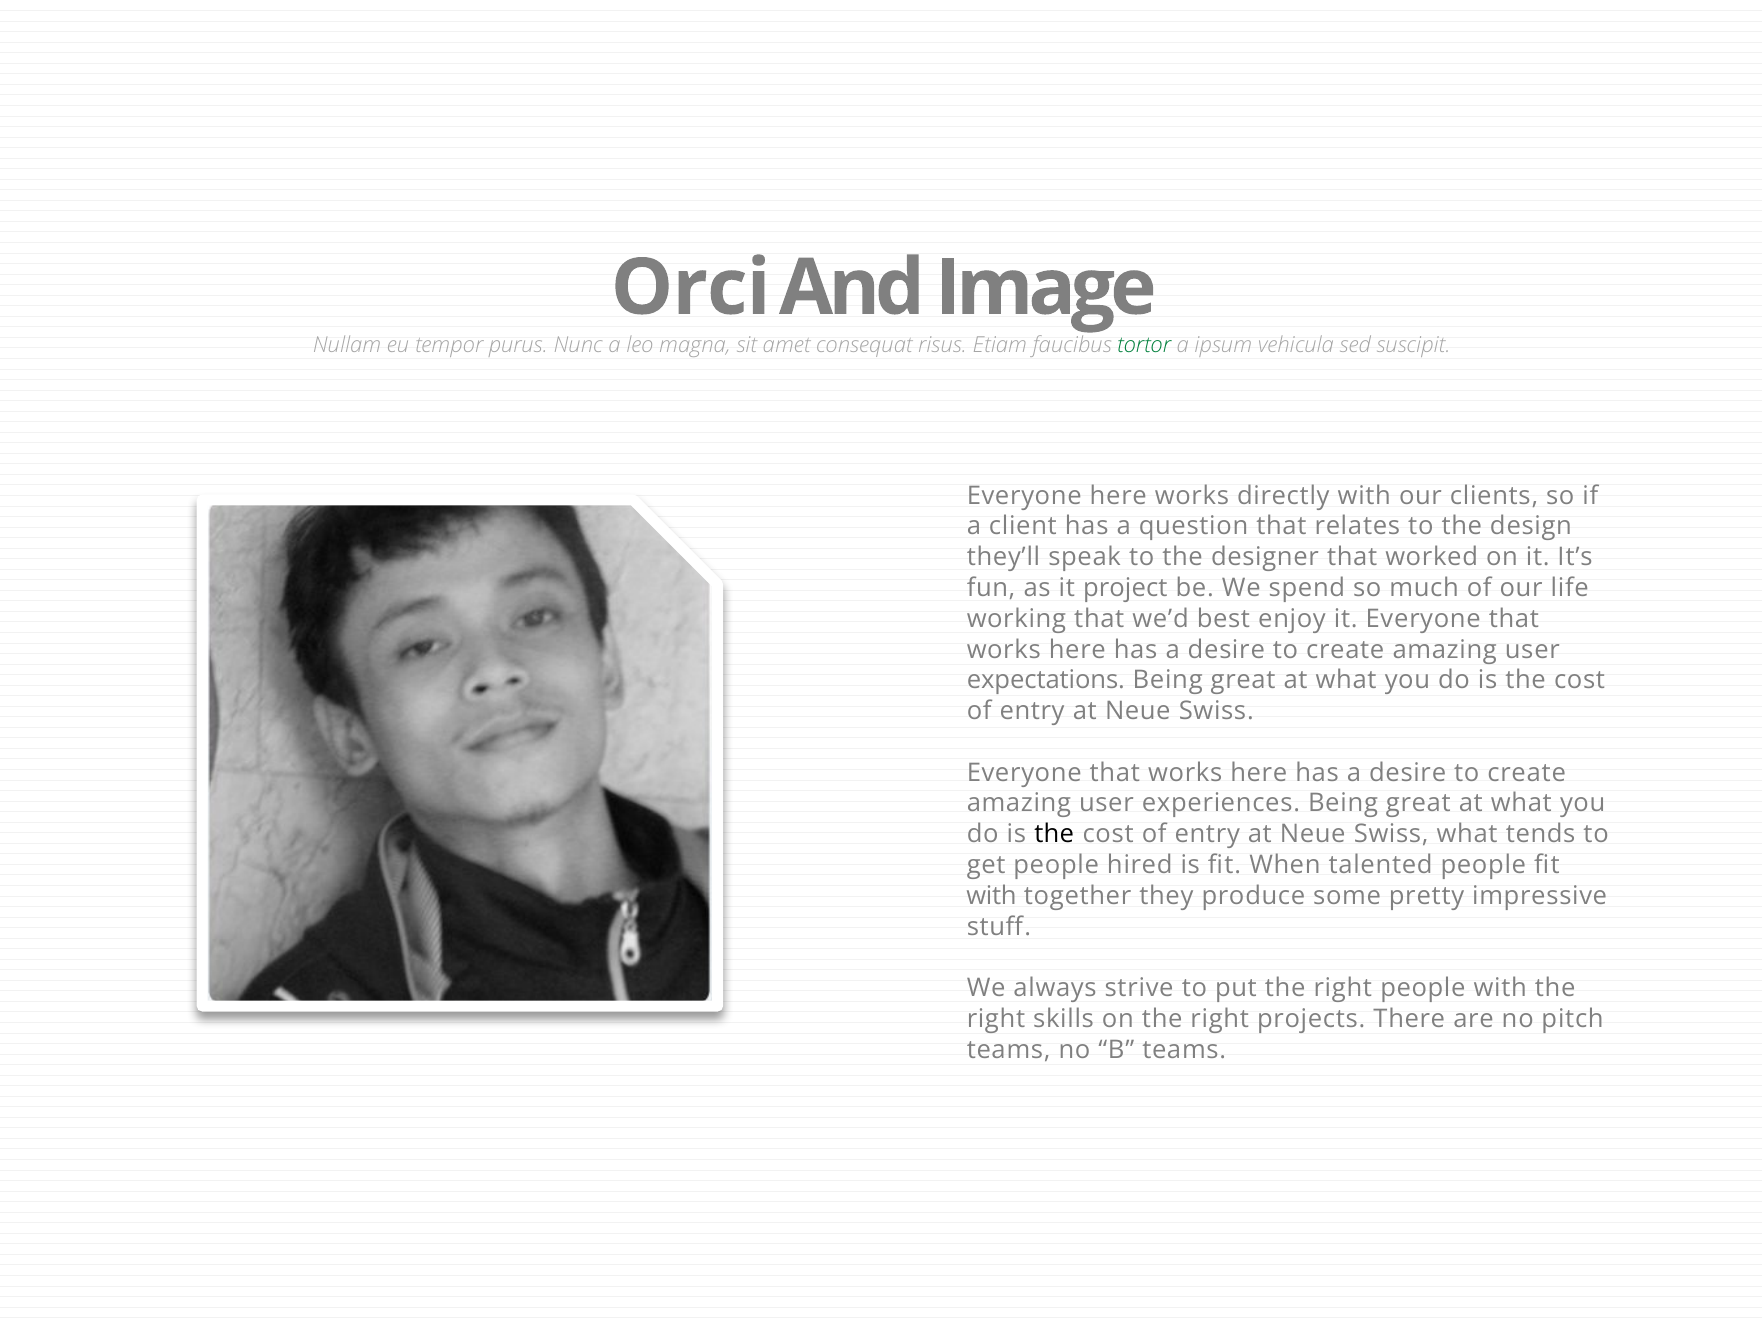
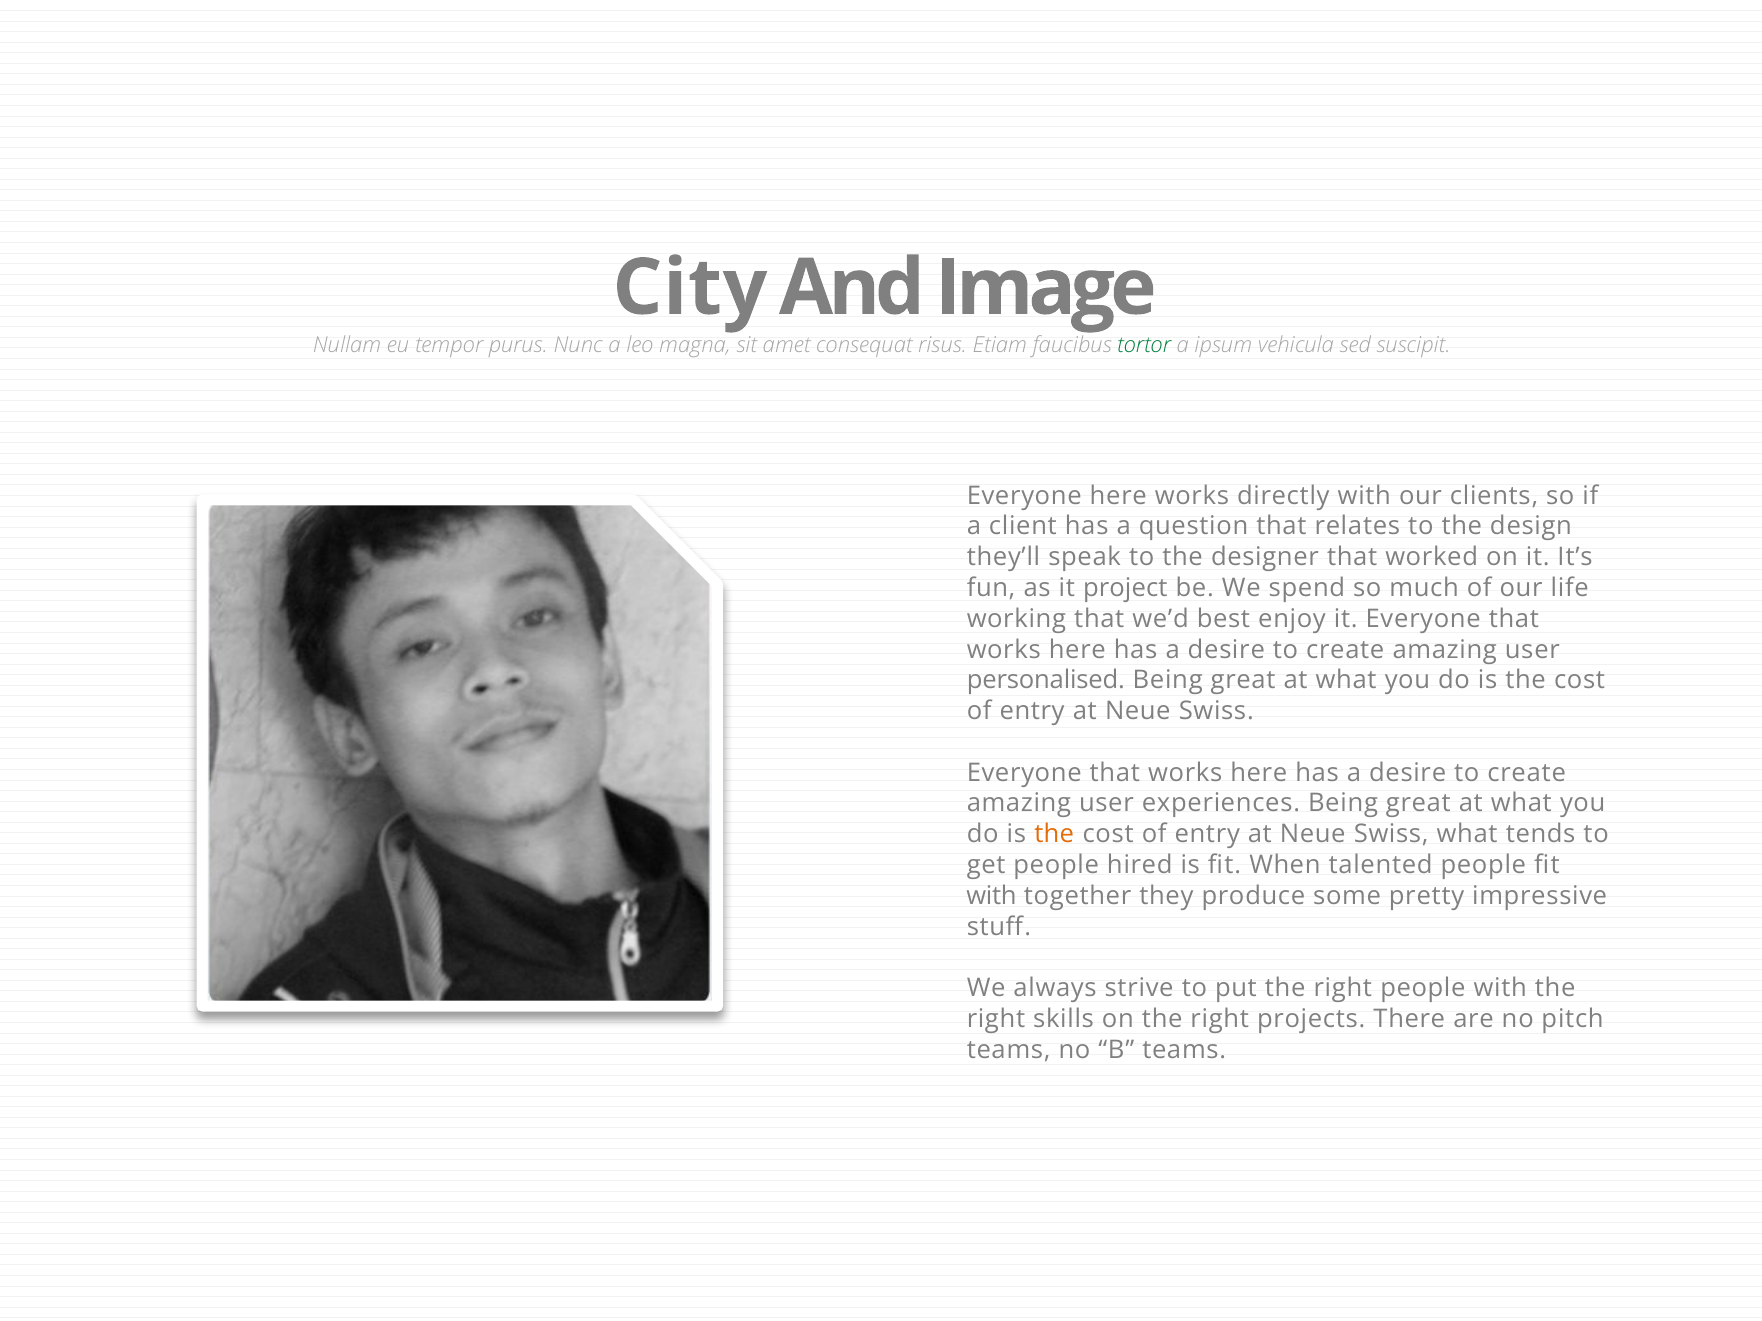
Orci: Orci -> City
expectations: expectations -> personalised
the at (1054, 835) colour: black -> orange
